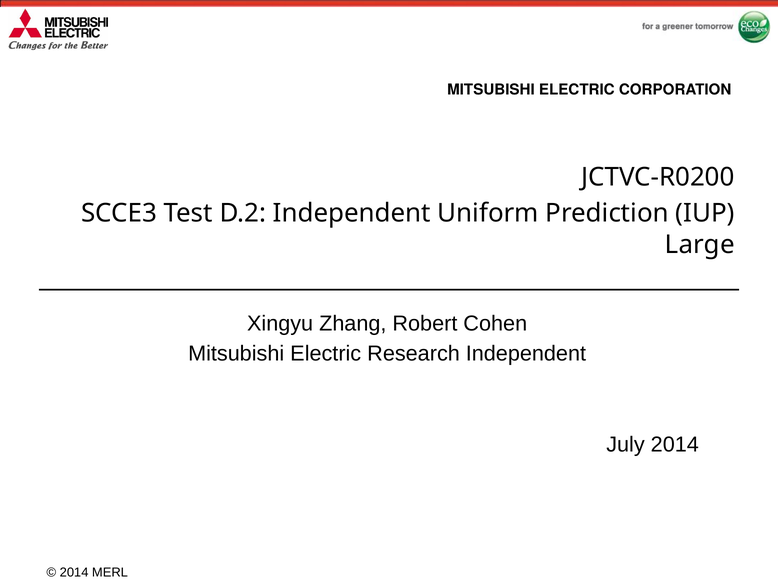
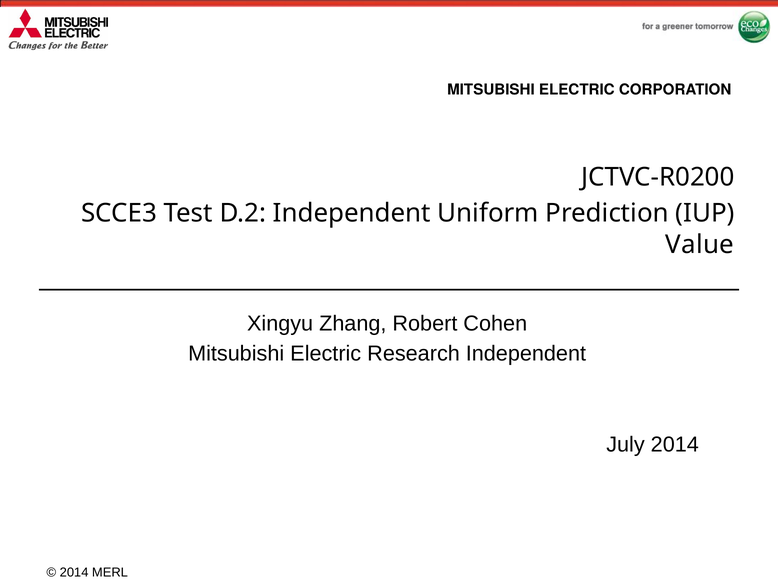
Large: Large -> Value
